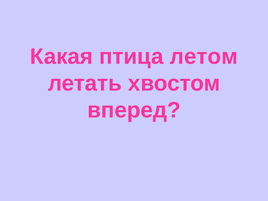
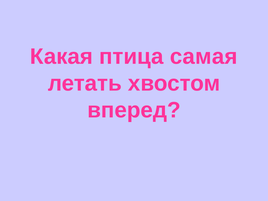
летом: летом -> самая
